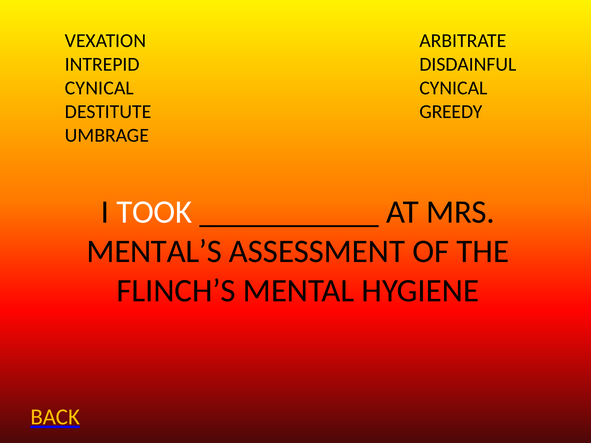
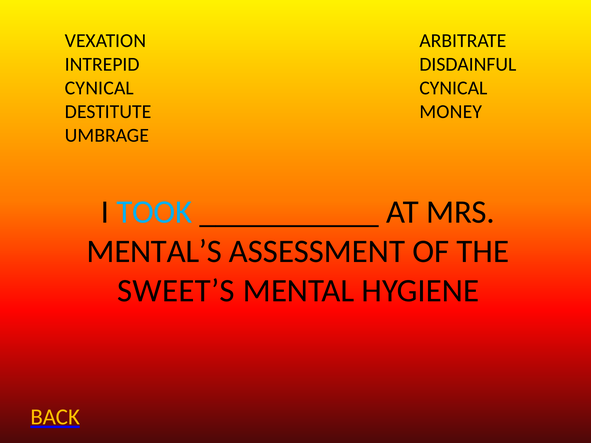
GREEDY: GREEDY -> MONEY
TOOK colour: white -> light blue
FLINCH’S: FLINCH’S -> SWEET’S
